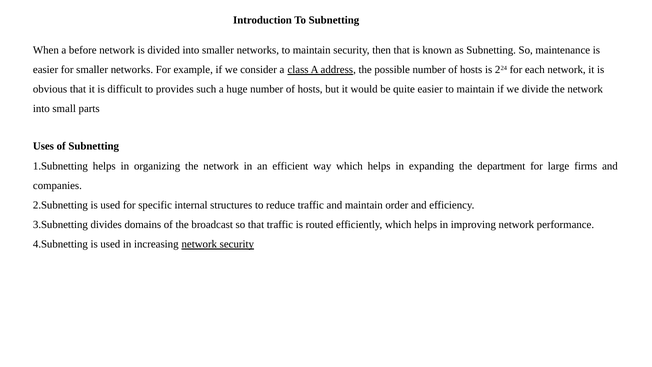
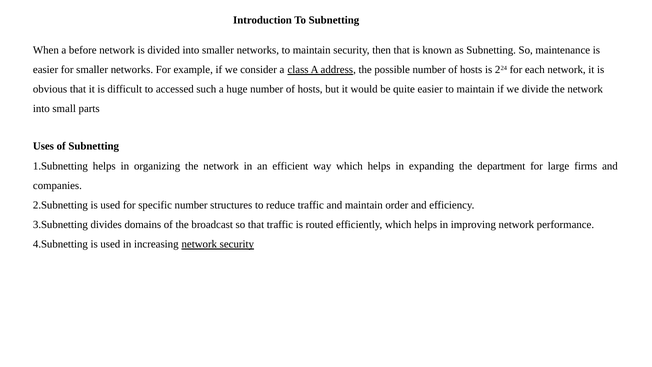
provides: provides -> accessed
specific internal: internal -> number
